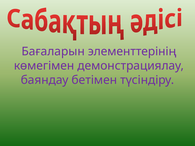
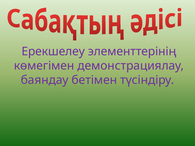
Бағаларын: Бағаларын -> Ерекшелеу
